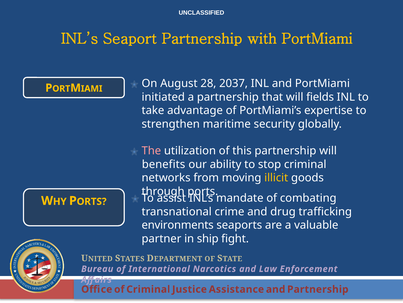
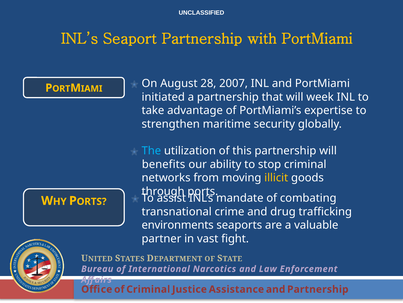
2037: 2037 -> 2007
fields: fields -> week
The colour: pink -> light blue
ship: ship -> vast
